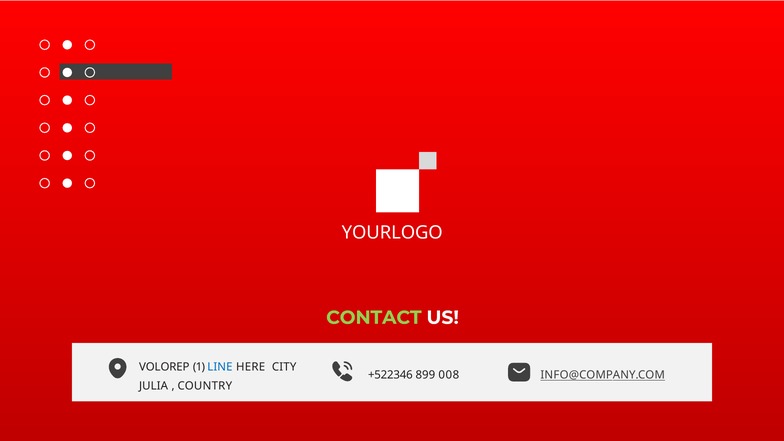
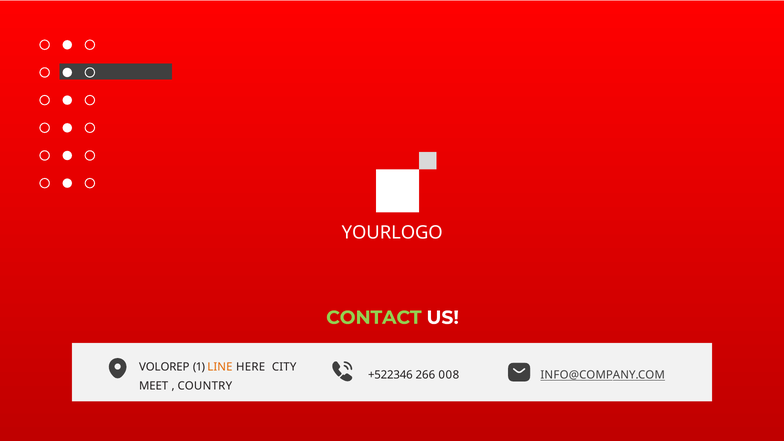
LINE colour: blue -> orange
899: 899 -> 266
JULIA: JULIA -> MEET
